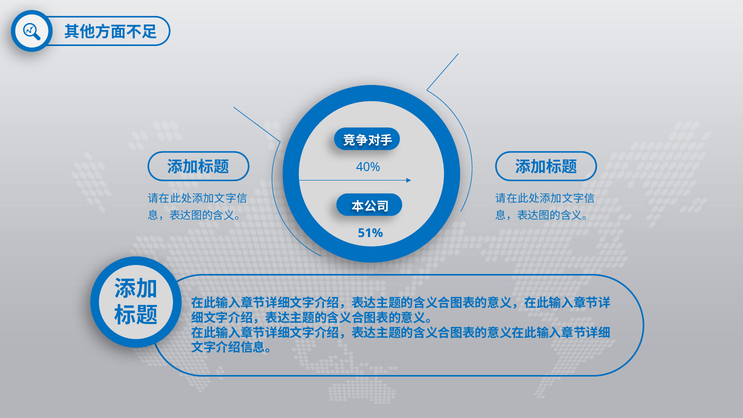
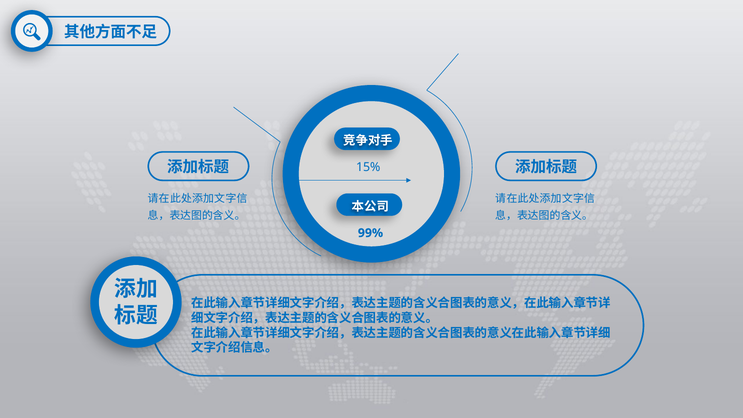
40%: 40% -> 15%
51%: 51% -> 99%
